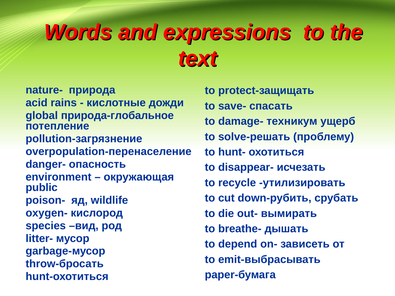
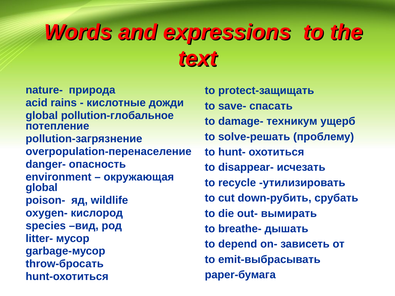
природа-глобальное: природа-глобальное -> pollution-глобальное
public at (42, 188): public -> global
